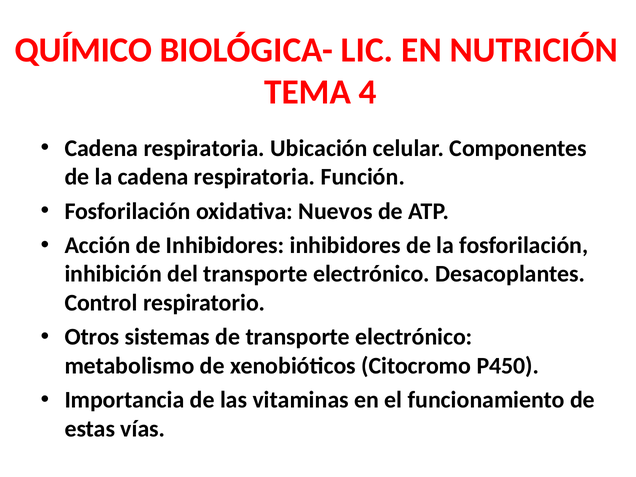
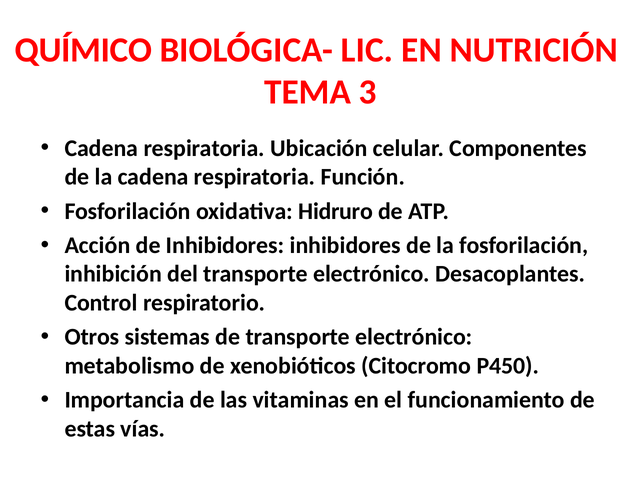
4: 4 -> 3
Nuevos: Nuevos -> Hidruro
